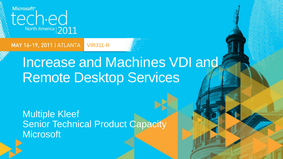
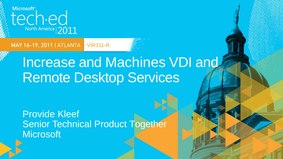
Multiple: Multiple -> Provide
Capacity: Capacity -> Together
